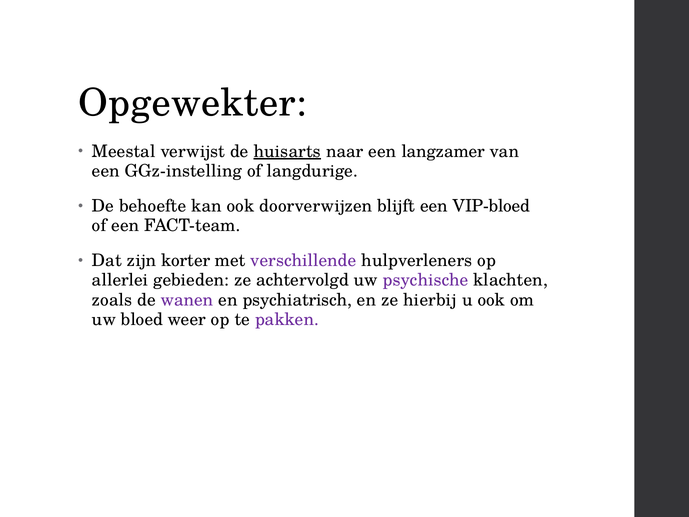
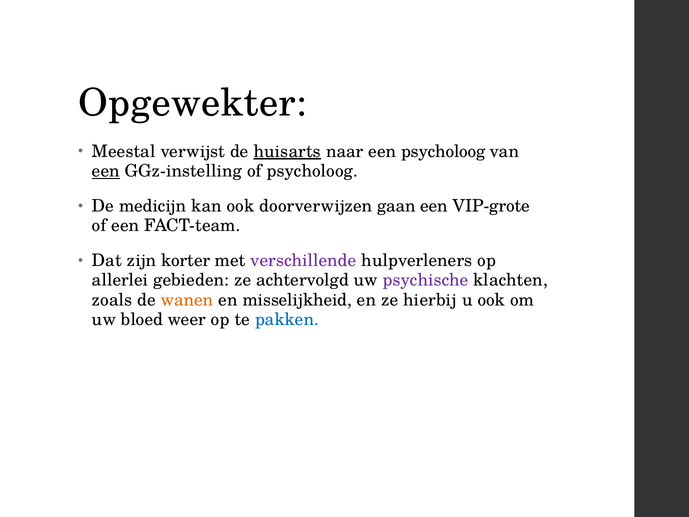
een langzamer: langzamer -> psycholoog
een at (106, 171) underline: none -> present
of langdurige: langdurige -> psycholoog
behoefte: behoefte -> medicijn
blijft: blijft -> gaan
VIP-bloed: VIP-bloed -> VIP-grote
wanen colour: purple -> orange
psychiatrisch: psychiatrisch -> misselijkheid
pakken colour: purple -> blue
